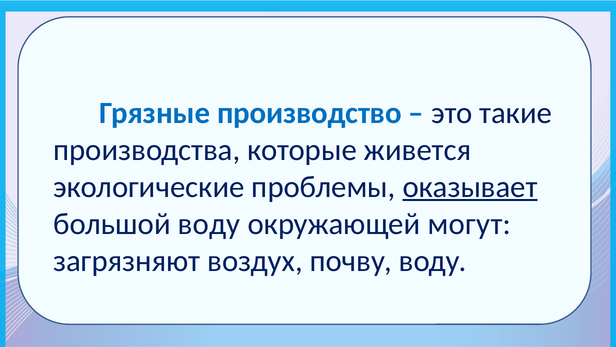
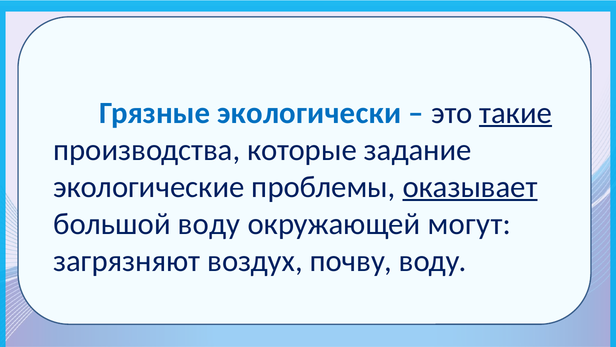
производство: производство -> экологически
такие underline: none -> present
живется: живется -> задание
